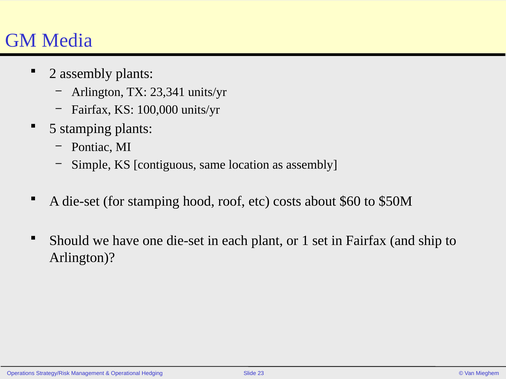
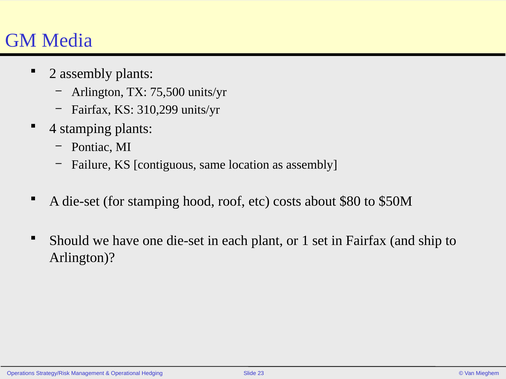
23,341: 23,341 -> 75,500
100,000: 100,000 -> 310,299
5: 5 -> 4
Simple: Simple -> Failure
$60: $60 -> $80
